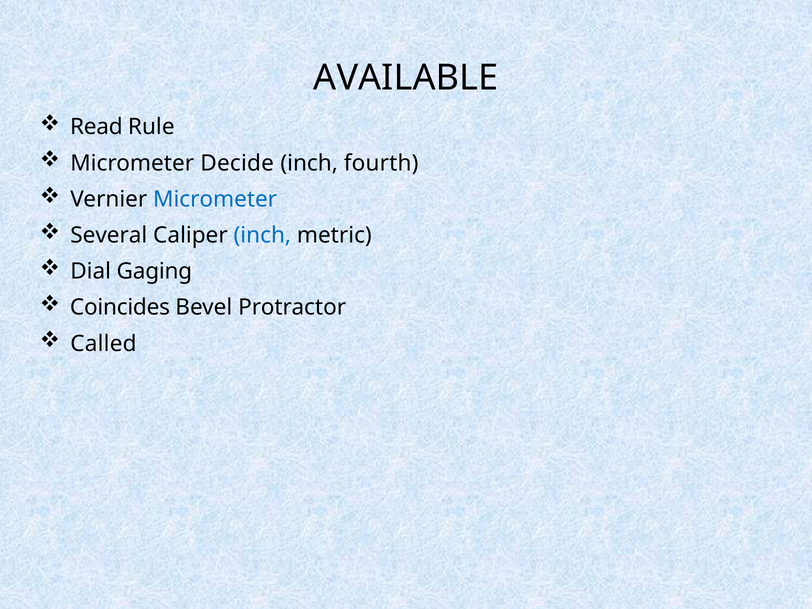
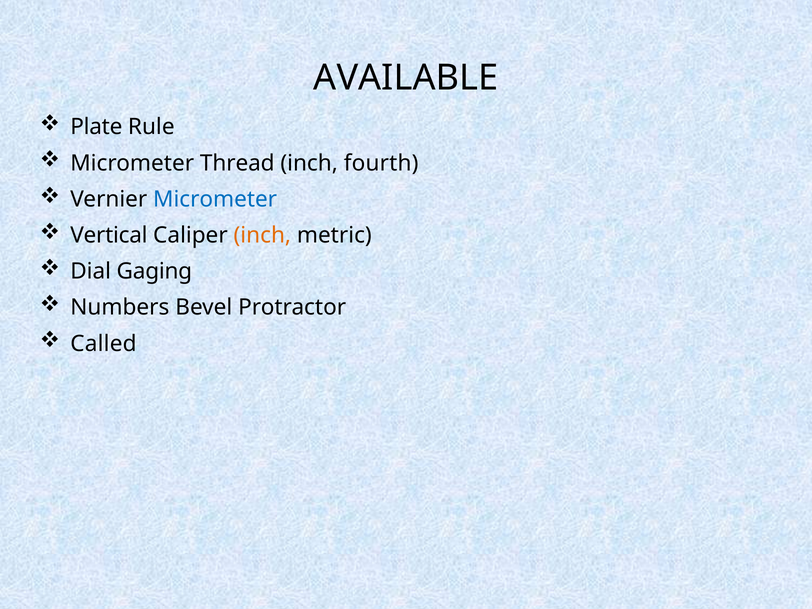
Read: Read -> Plate
Decide: Decide -> Thread
Several: Several -> Vertical
inch at (262, 235) colour: blue -> orange
Coincides: Coincides -> Numbers
